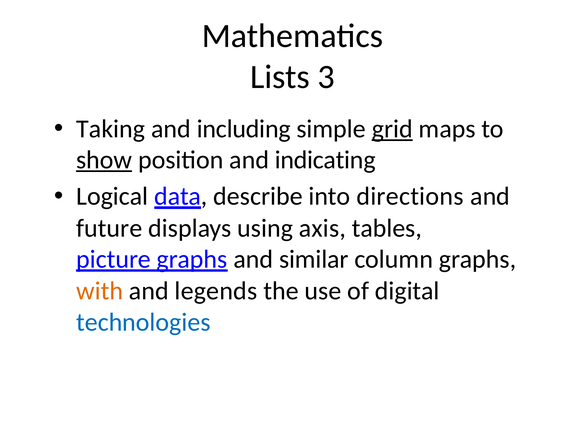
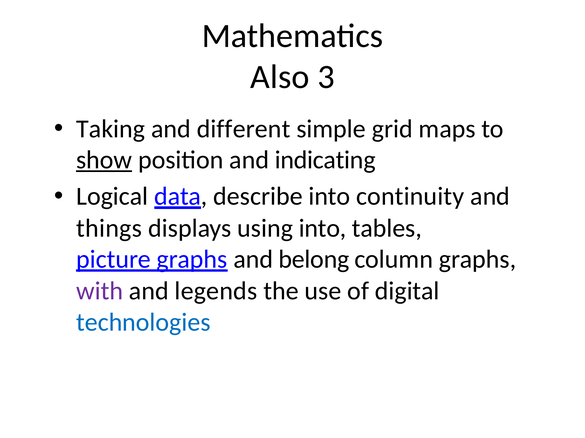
Lists: Lists -> Also
including: including -> different
grid underline: present -> none
directions: directions -> continuity
future: future -> things
using axis: axis -> into
similar: similar -> belong
with colour: orange -> purple
